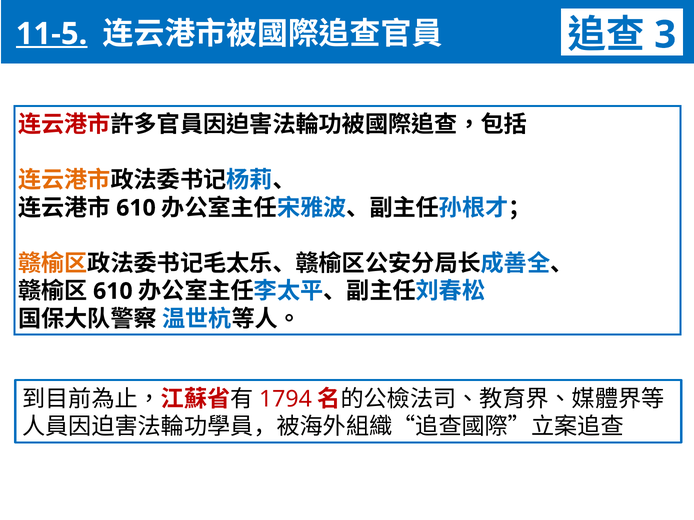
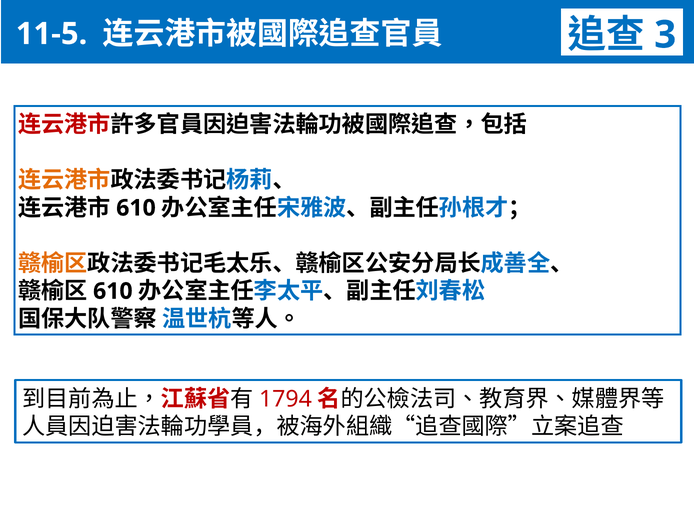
11-5 underline: present -> none
